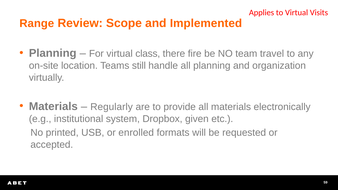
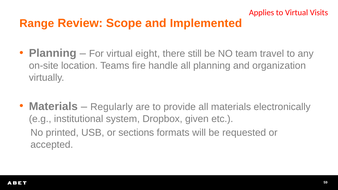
class: class -> eight
fire: fire -> still
still: still -> fire
enrolled: enrolled -> sections
